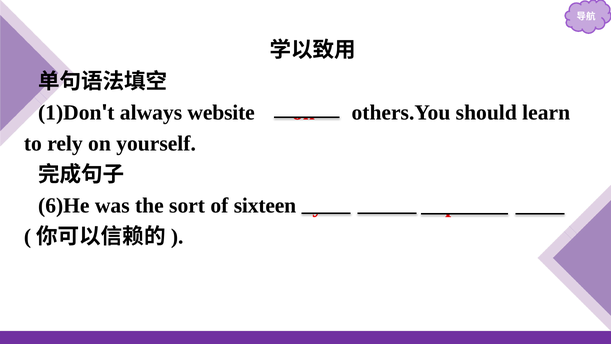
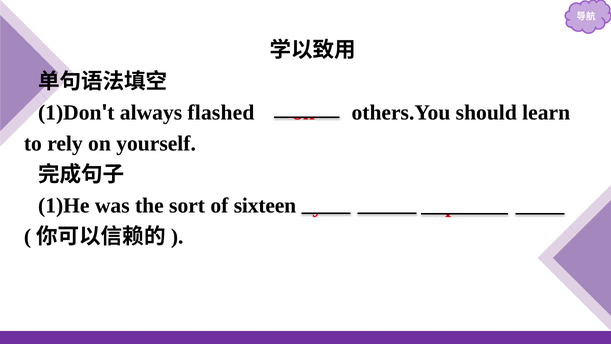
website: website -> flashed
6)He: 6)He -> 1)He
